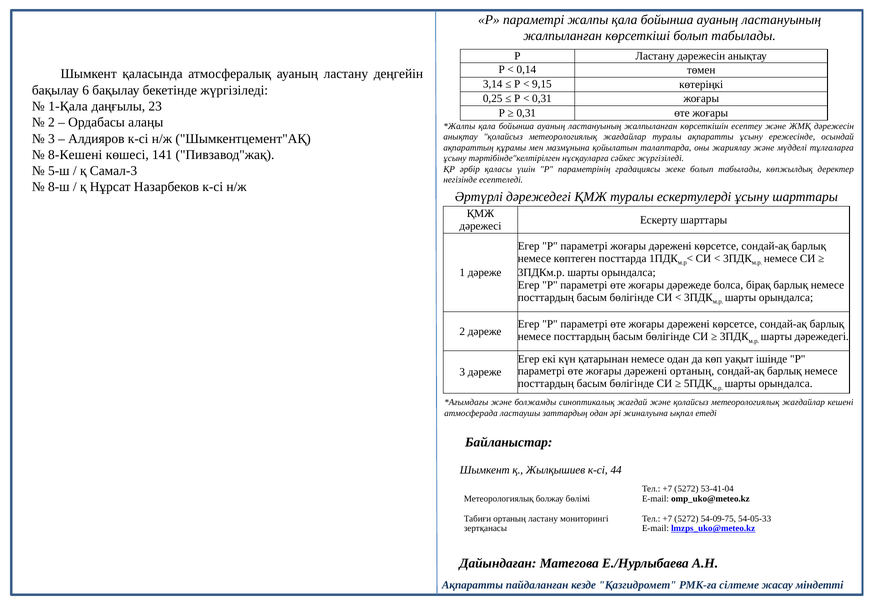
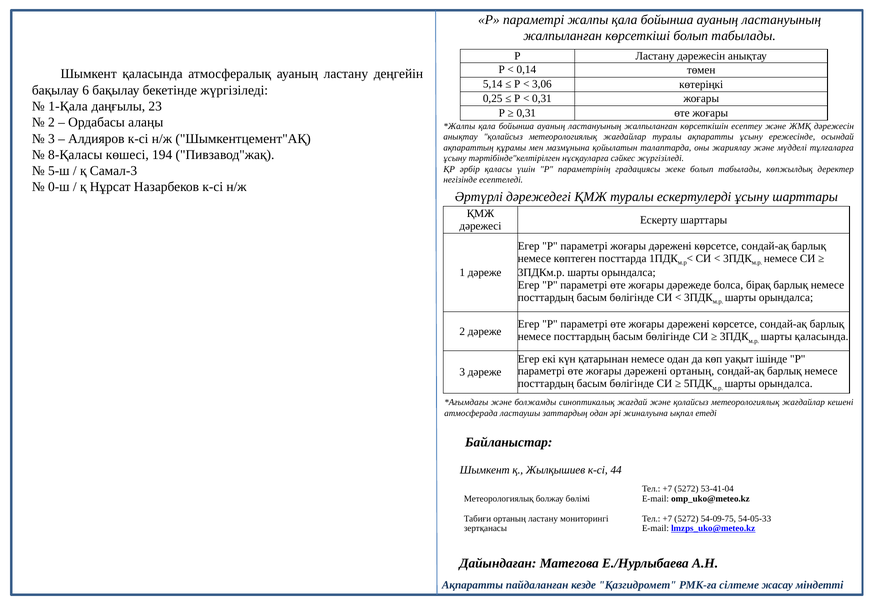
3,14: 3,14 -> 5,14
9,15: 9,15 -> 3,06
8-Кешені: 8-Кешені -> 8-Қаласы
141: 141 -> 194
8-ш: 8-ш -> 0-ш
шарты дәрежедегі: дәрежедегі -> қаласында
